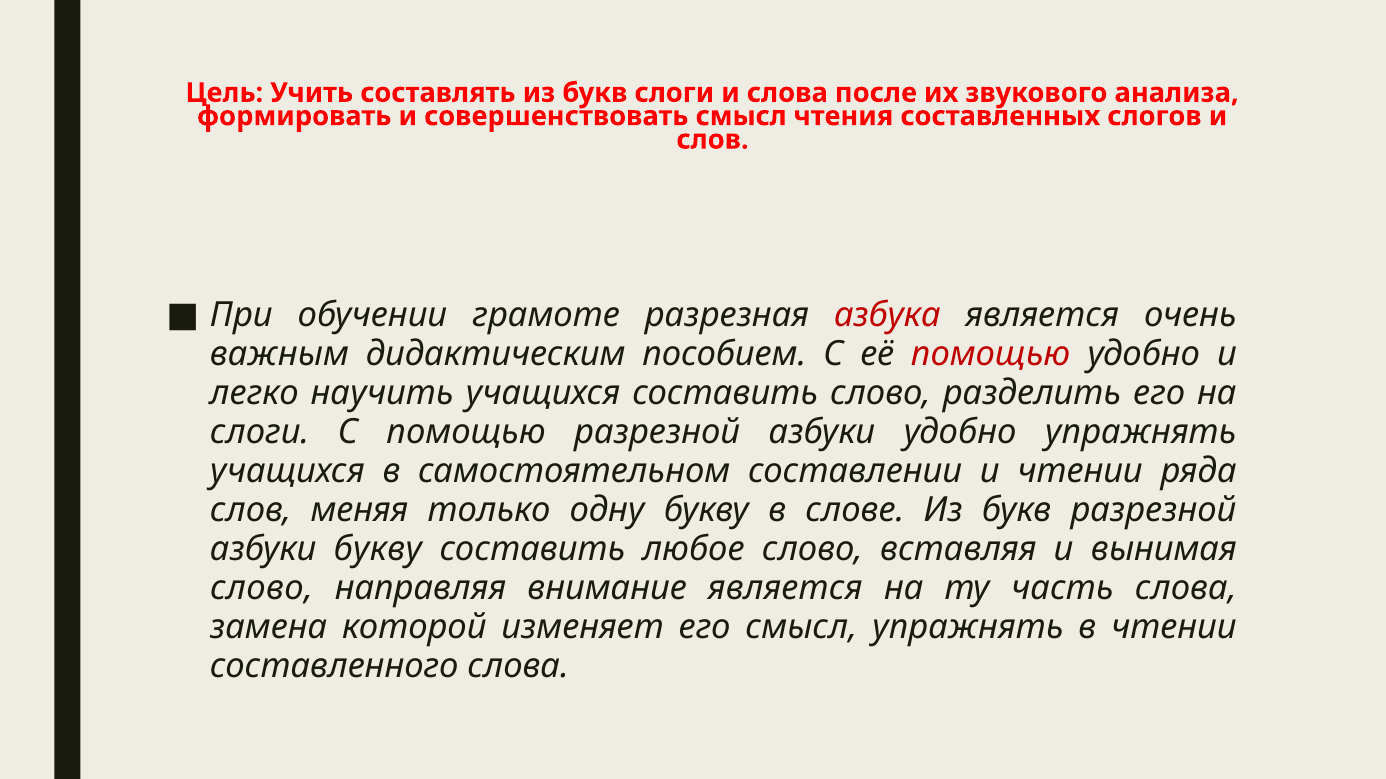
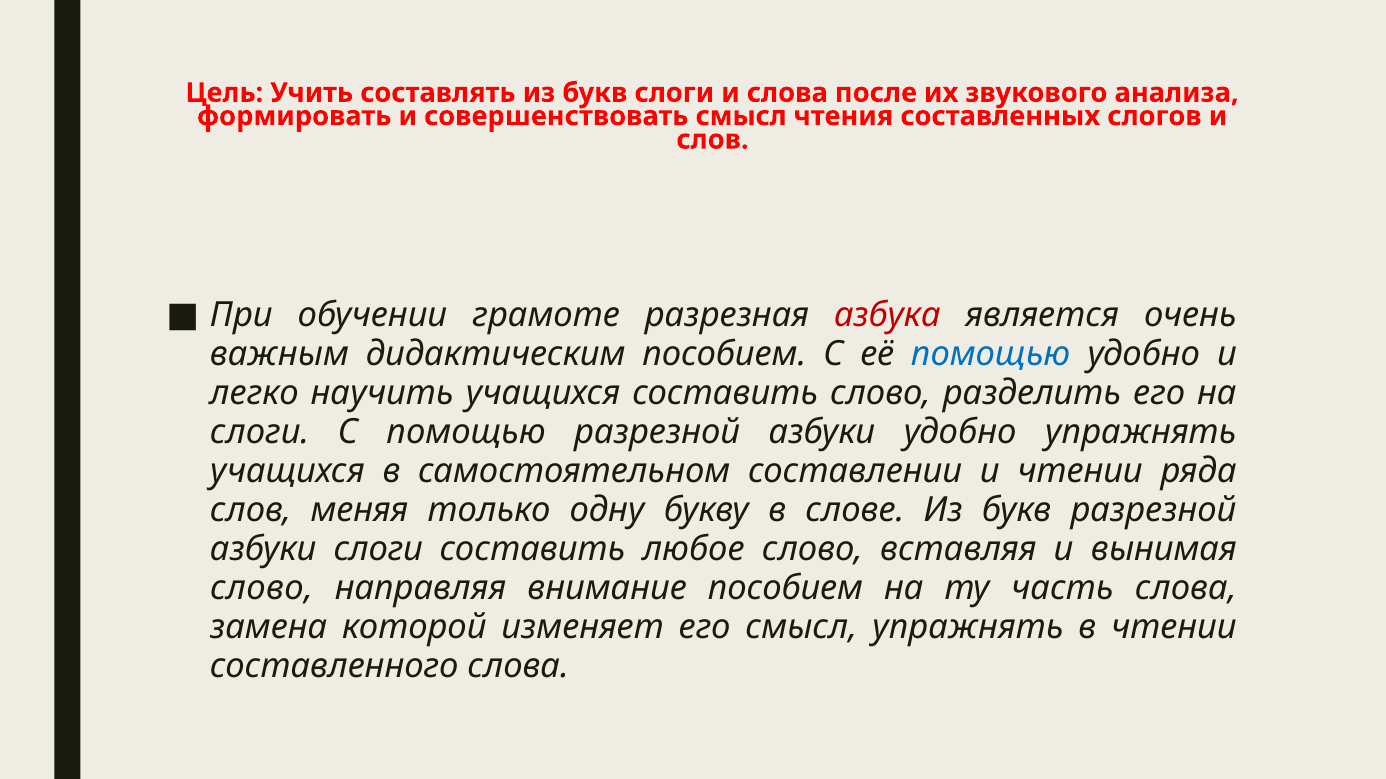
помощью at (991, 354) colour: red -> blue
азбуки букву: букву -> слоги
внимание является: является -> пособием
